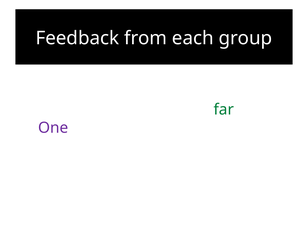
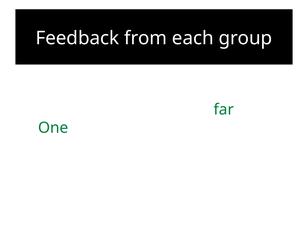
One colour: purple -> green
